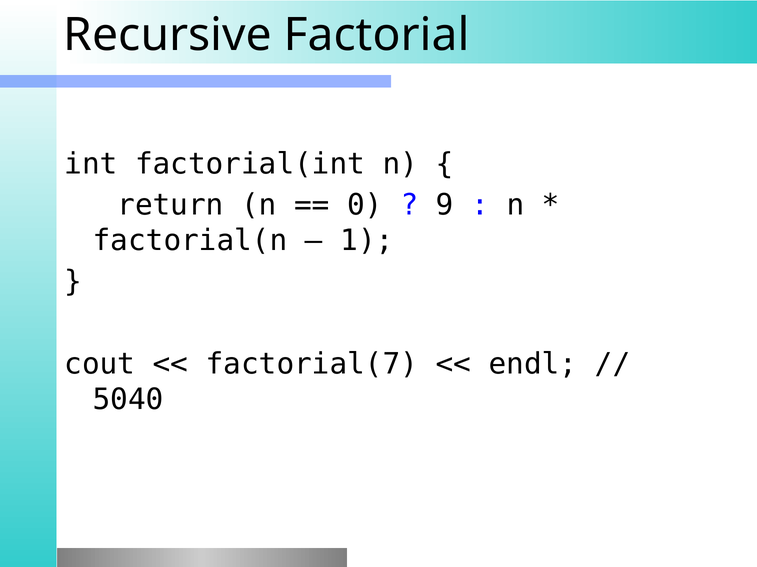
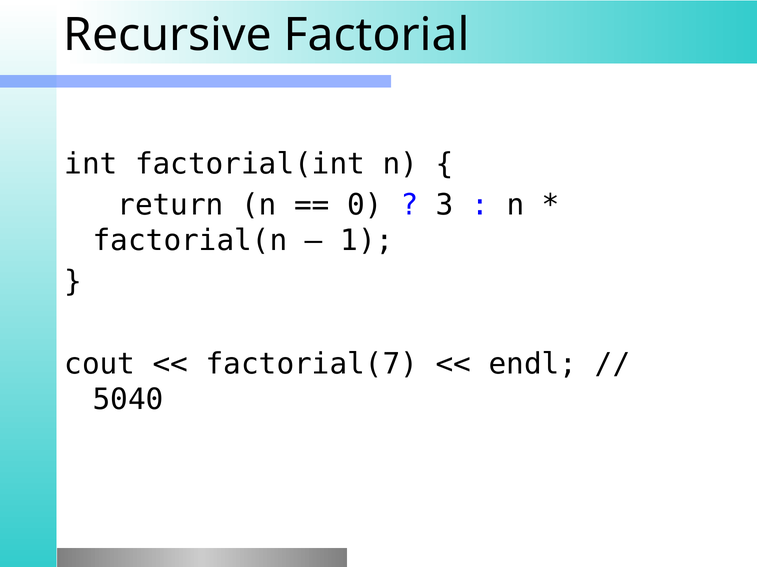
9: 9 -> 3
